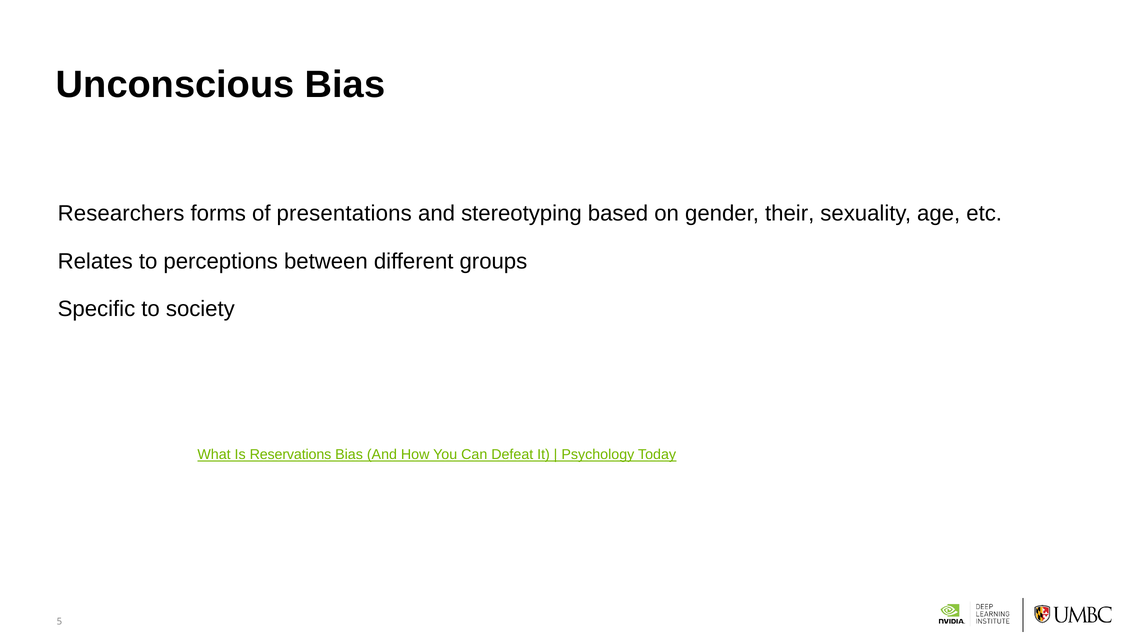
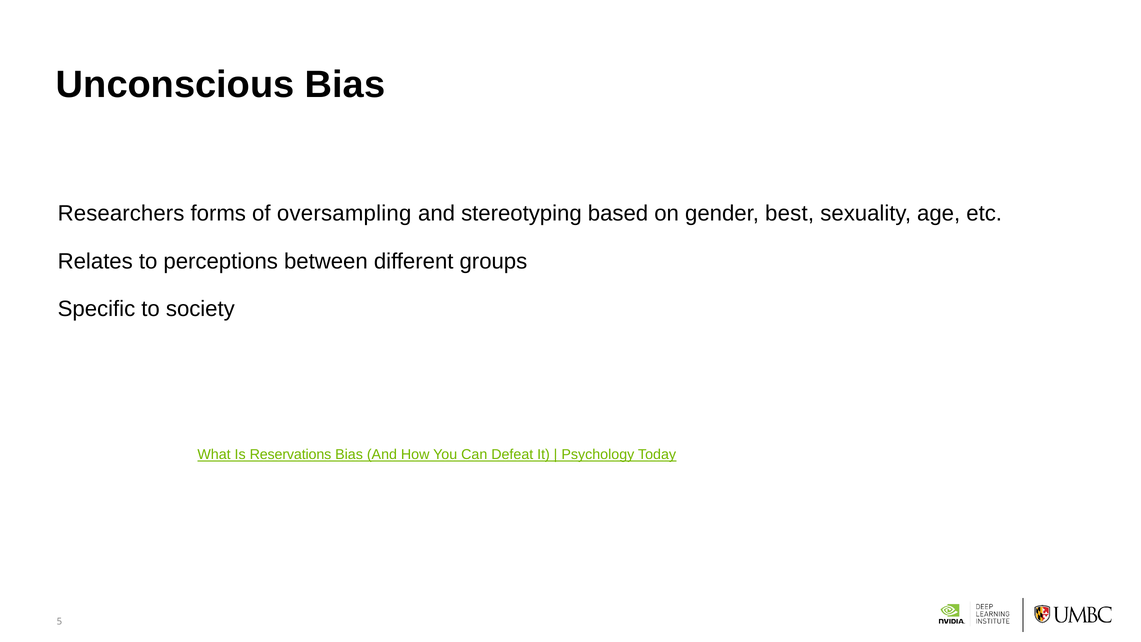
presentations: presentations -> oversampling
their: their -> best
